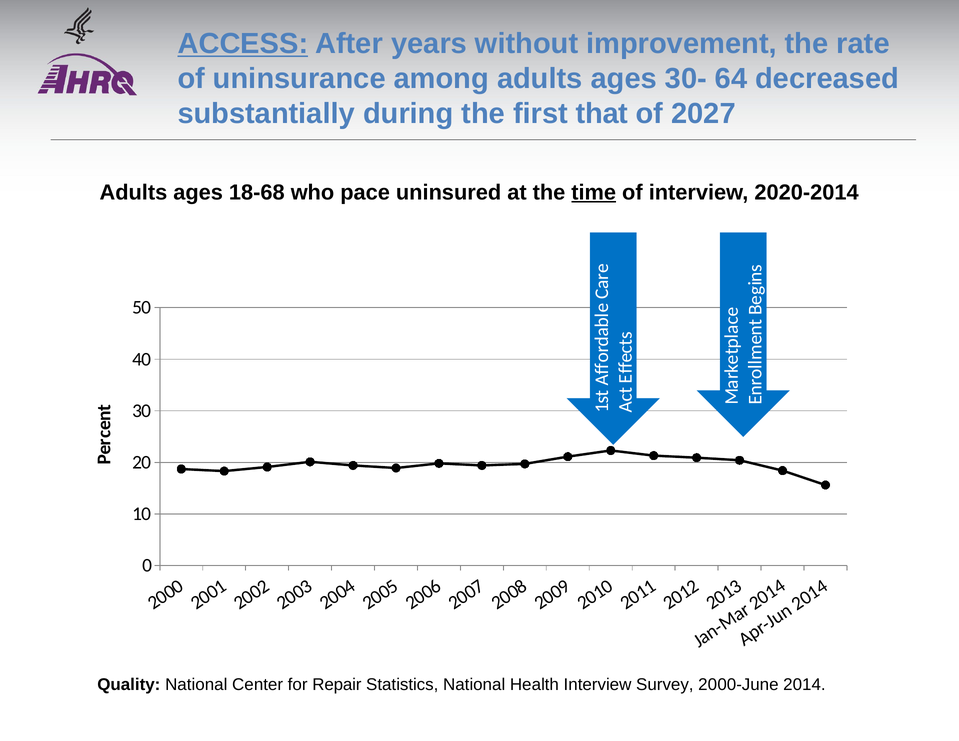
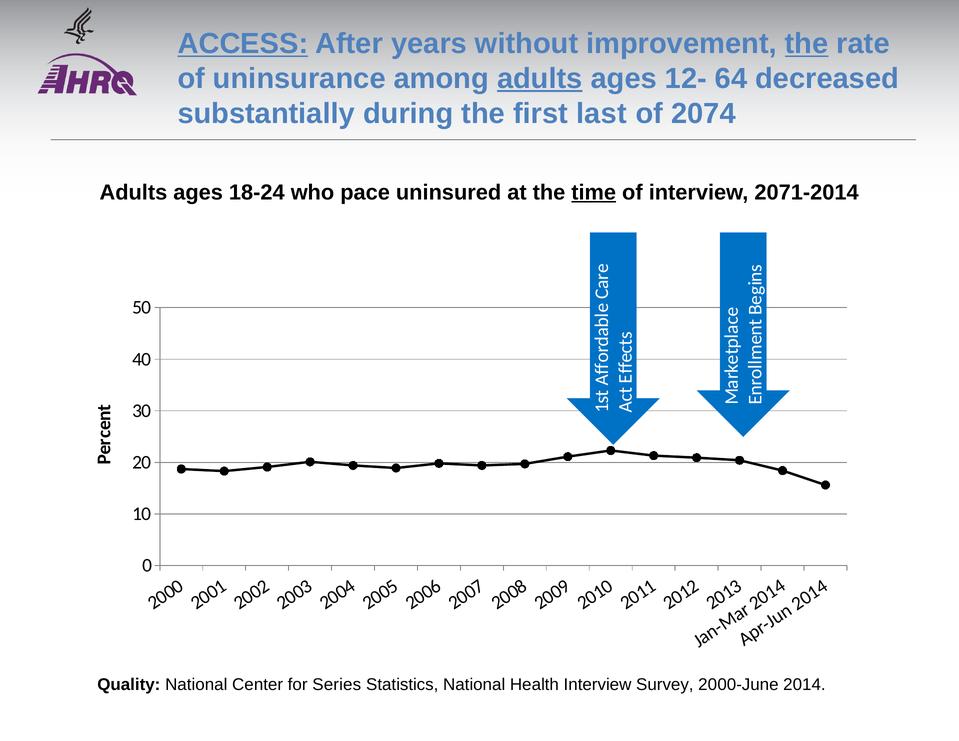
the at (807, 44) underline: none -> present
adults at (540, 79) underline: none -> present
30-: 30- -> 12-
that: that -> last
2027: 2027 -> 2074
18-68: 18-68 -> 18-24
2020-2014: 2020-2014 -> 2071-2014
Repair: Repair -> Series
